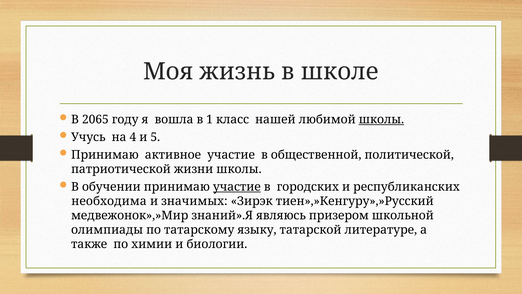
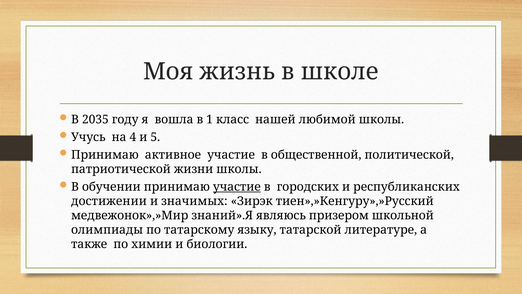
2065: 2065 -> 2035
школы at (381, 119) underline: present -> none
необходима: необходима -> достижении
